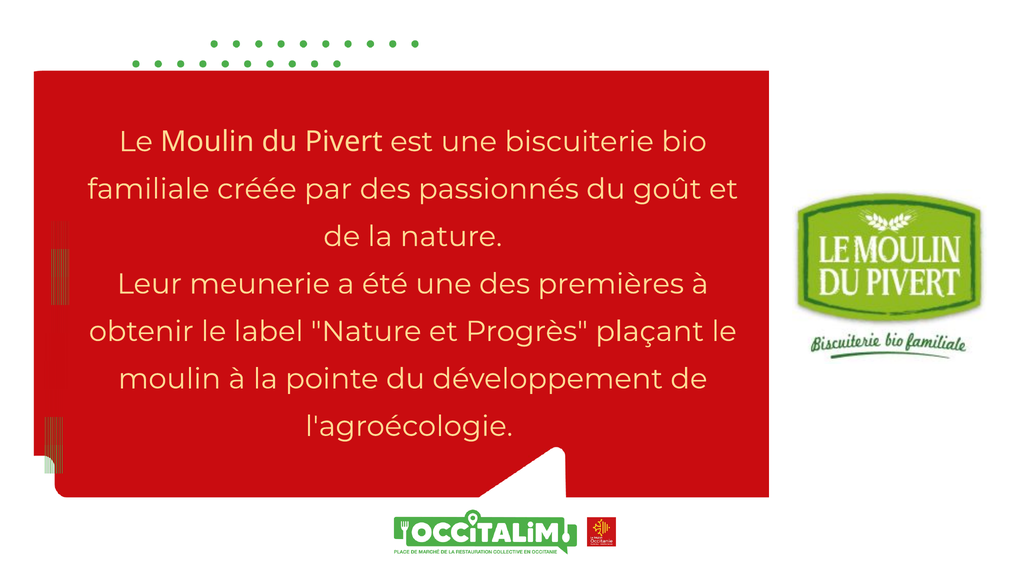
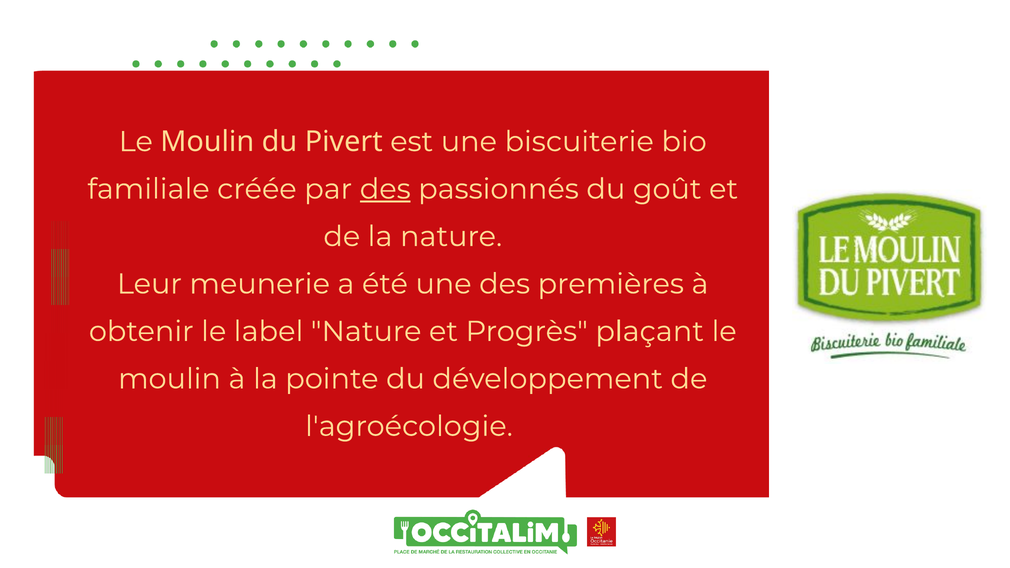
des at (385, 189) underline: none -> present
